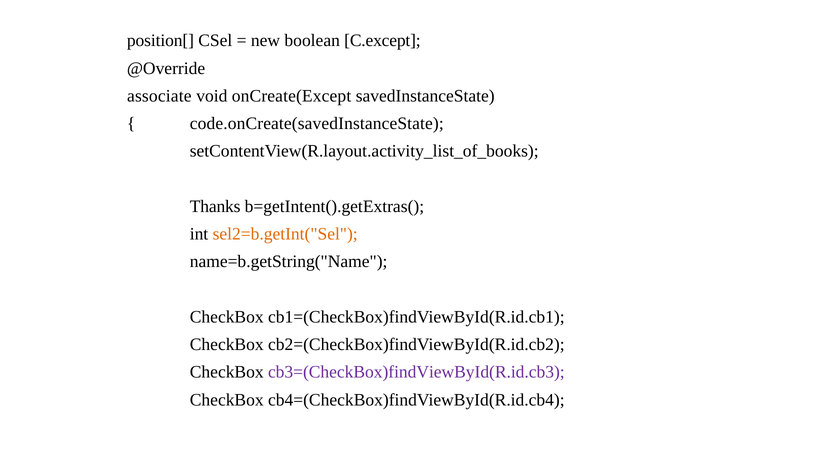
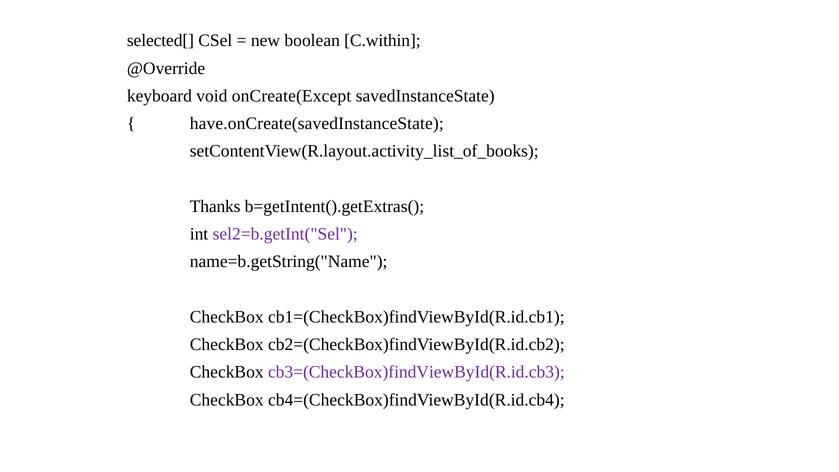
position[: position[ -> selected[
C.except: C.except -> C.within
associate: associate -> keyboard
code.onCreate(savedInstanceState: code.onCreate(savedInstanceState -> have.onCreate(savedInstanceState
sel2=b.getInt("Sel colour: orange -> purple
